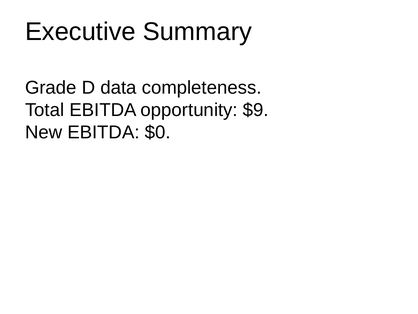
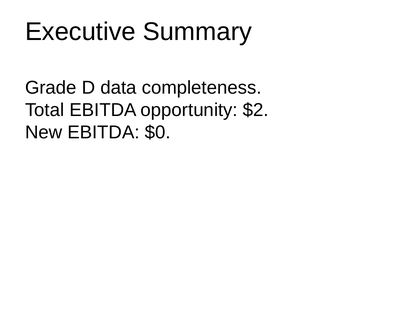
$9: $9 -> $2
